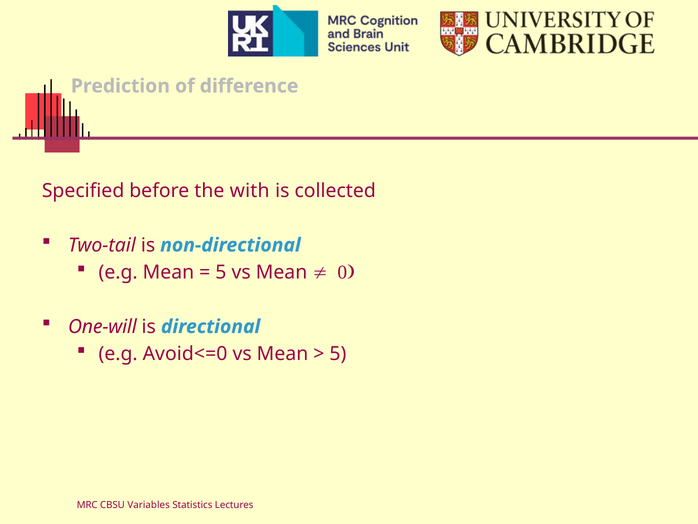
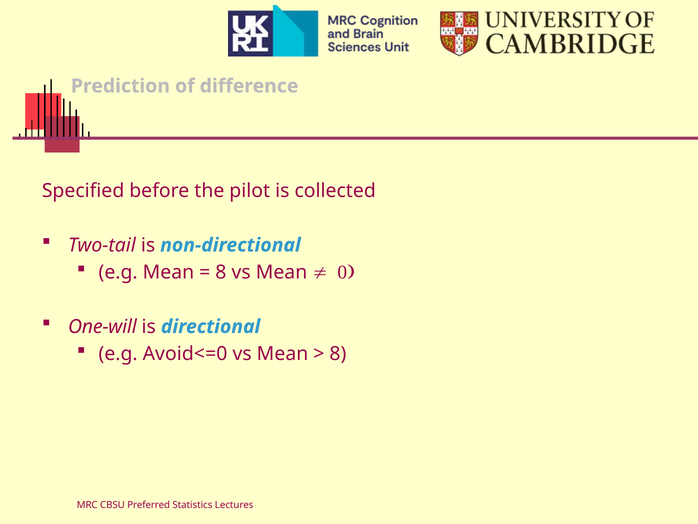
with: with -> pilot
5 at (221, 272): 5 -> 8
5 at (338, 354): 5 -> 8
Variables: Variables -> Preferred
